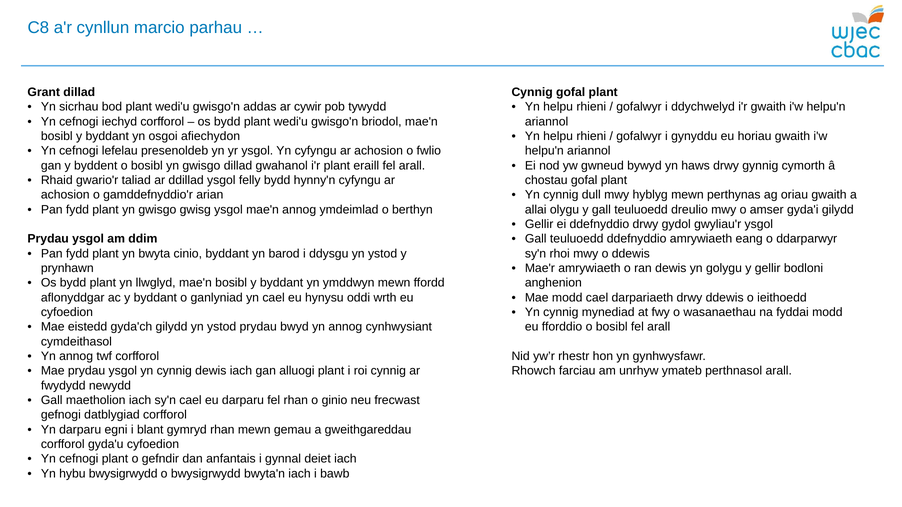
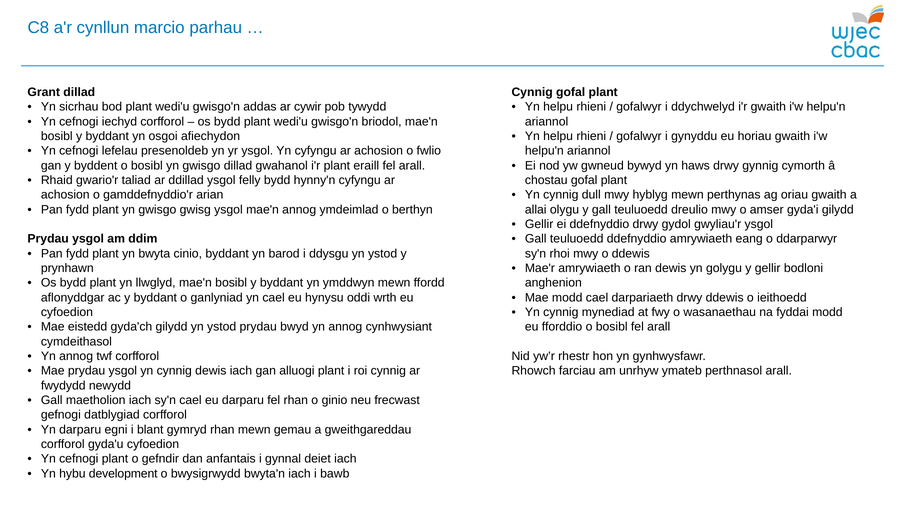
hybu bwysigrwydd: bwysigrwydd -> development
